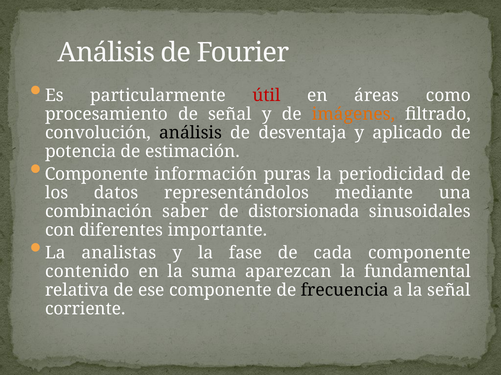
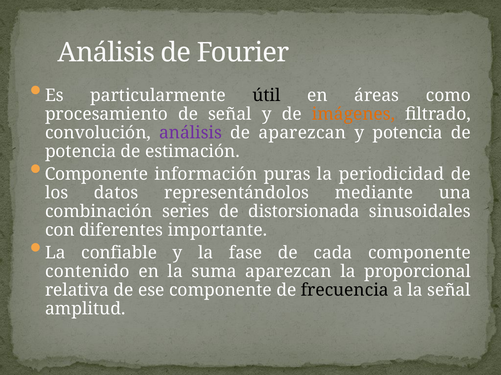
útil colour: red -> black
análisis at (191, 133) colour: black -> purple
de desventaja: desventaja -> aparezcan
y aplicado: aplicado -> potencia
saber: saber -> series
analistas: analistas -> confiable
fundamental: fundamental -> proporcional
corriente: corriente -> amplitud
